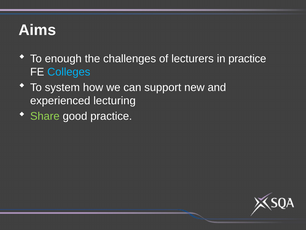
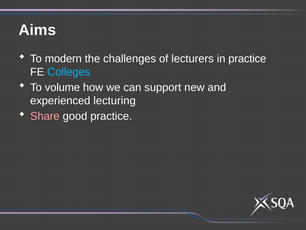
enough: enough -> modern
system: system -> volume
Share colour: light green -> pink
